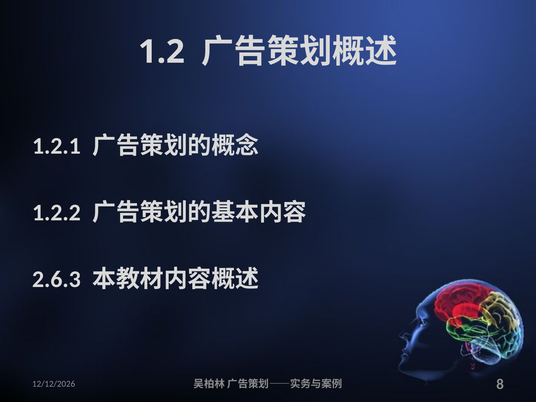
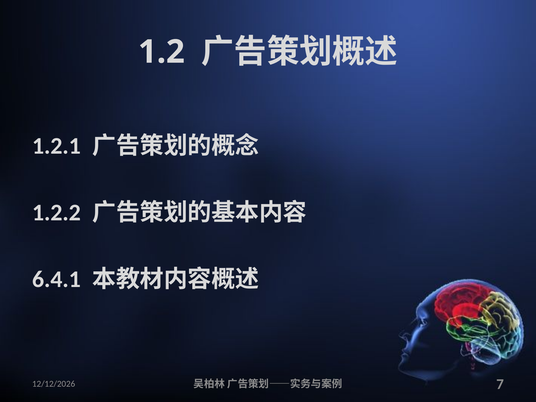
2.6.3: 2.6.3 -> 6.4.1
8: 8 -> 7
